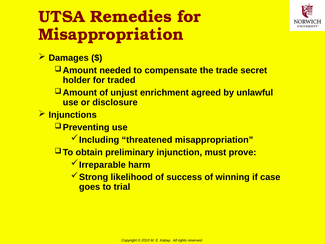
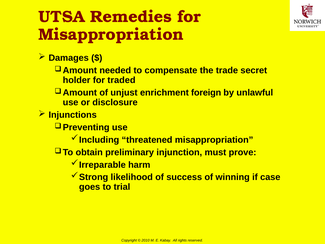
agreed: agreed -> foreign
